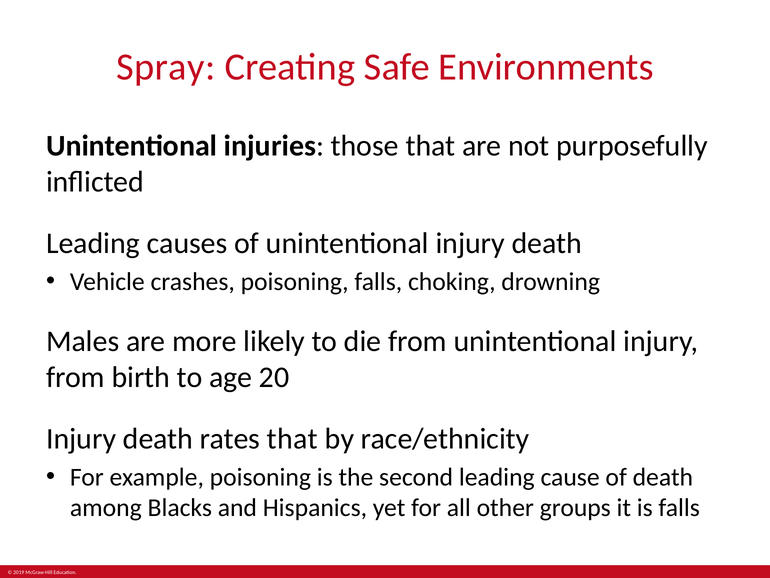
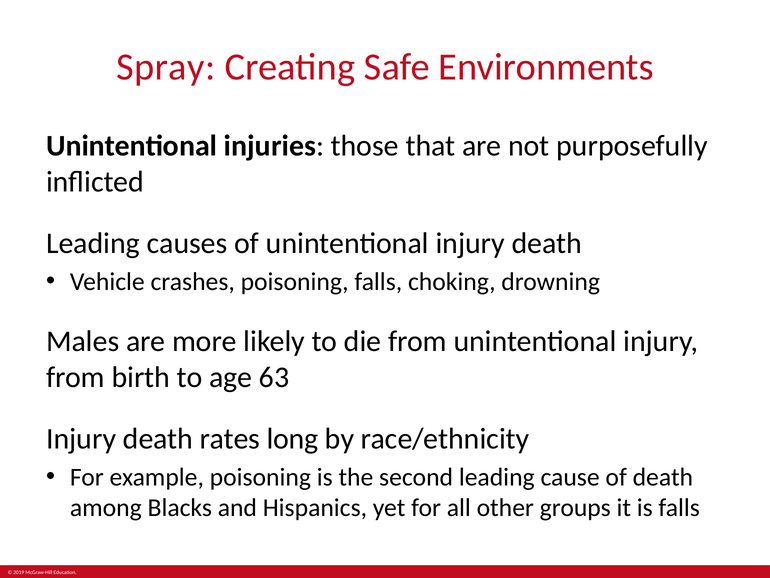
20: 20 -> 63
rates that: that -> long
